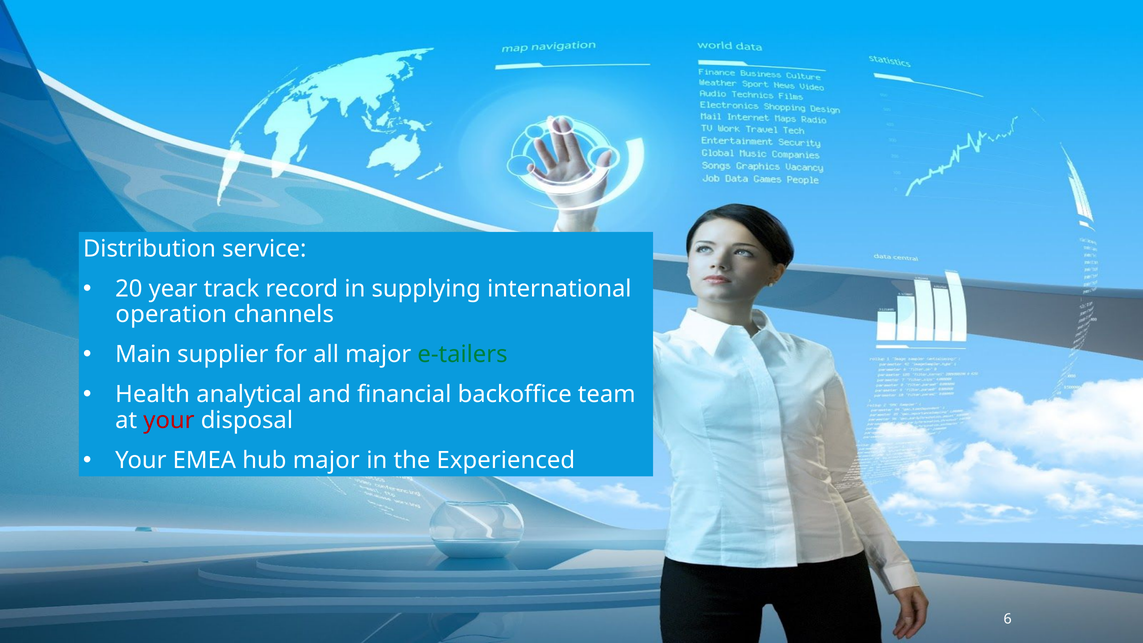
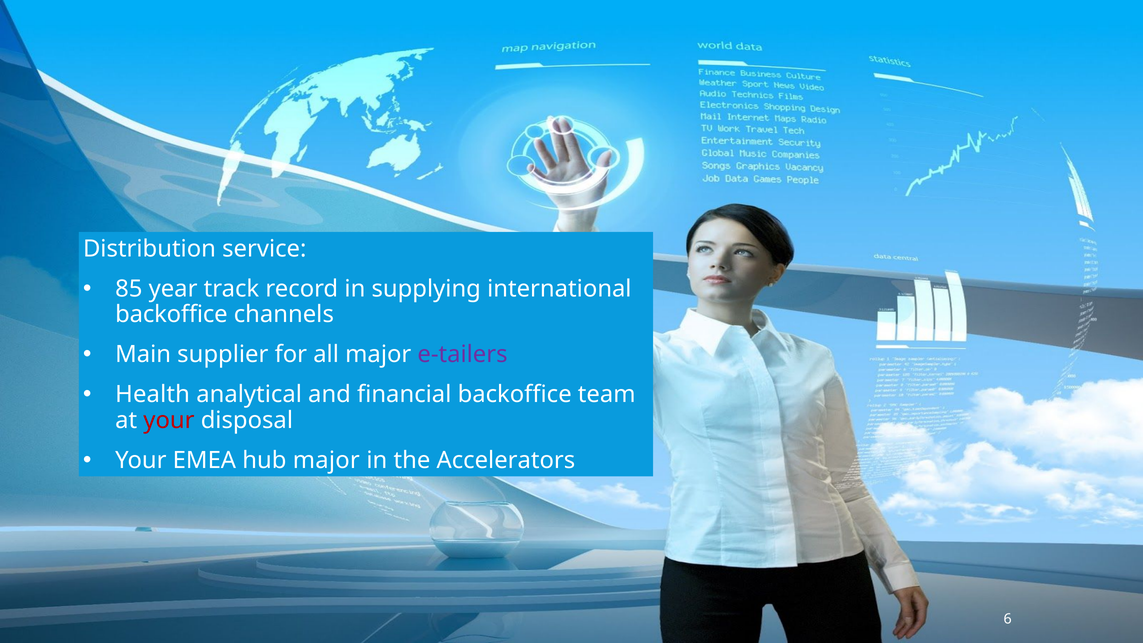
20: 20 -> 85
operation at (171, 315): operation -> backoffice
e-tailers colour: green -> purple
Experienced: Experienced -> Accelerators
